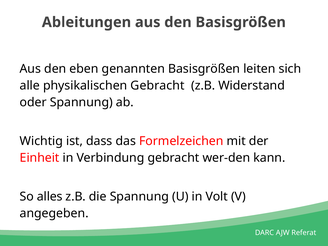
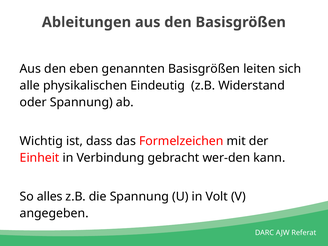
physikalischen Gebracht: Gebracht -> Eindeutig
